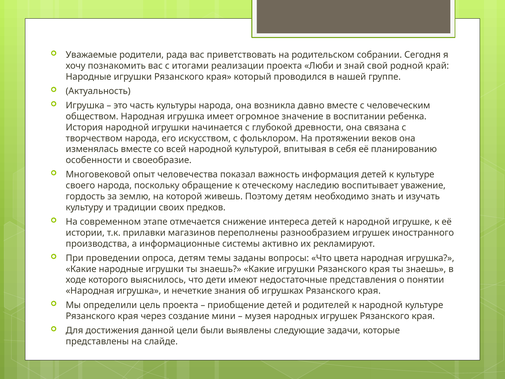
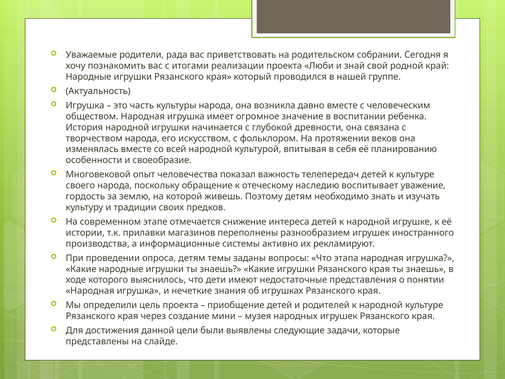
информация: информация -> телепередач
цвета: цвета -> этапа
